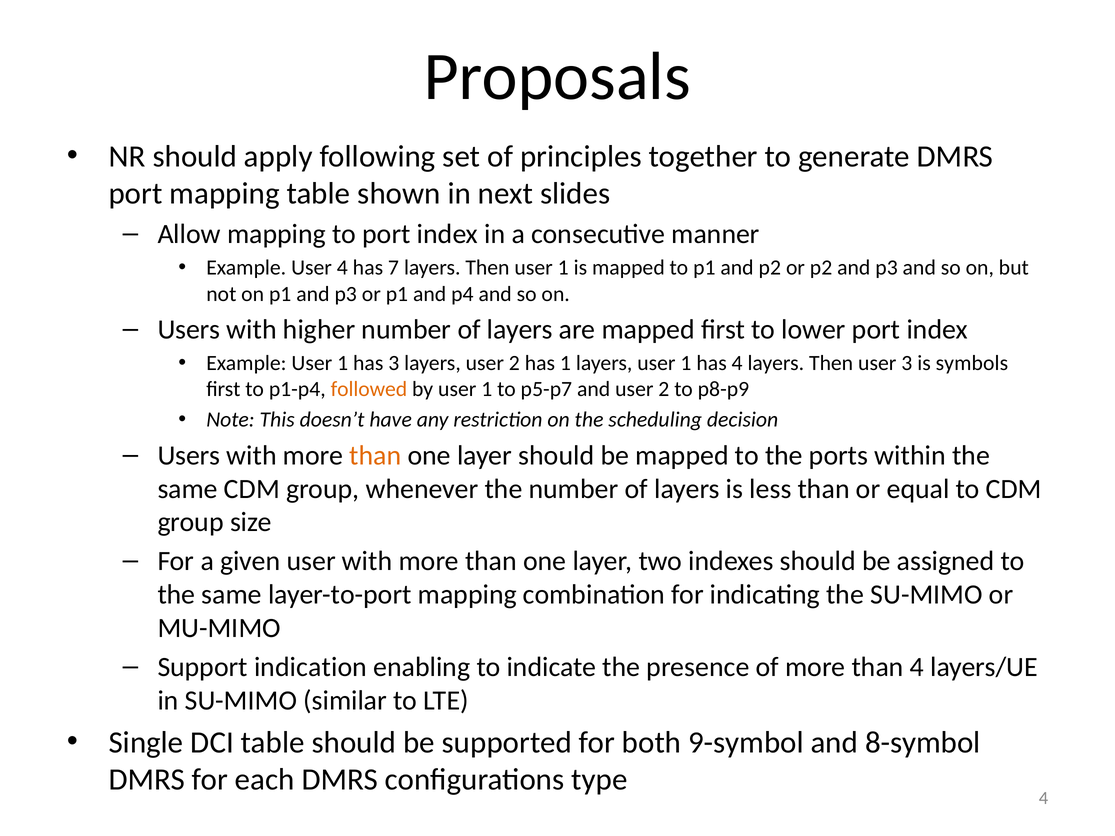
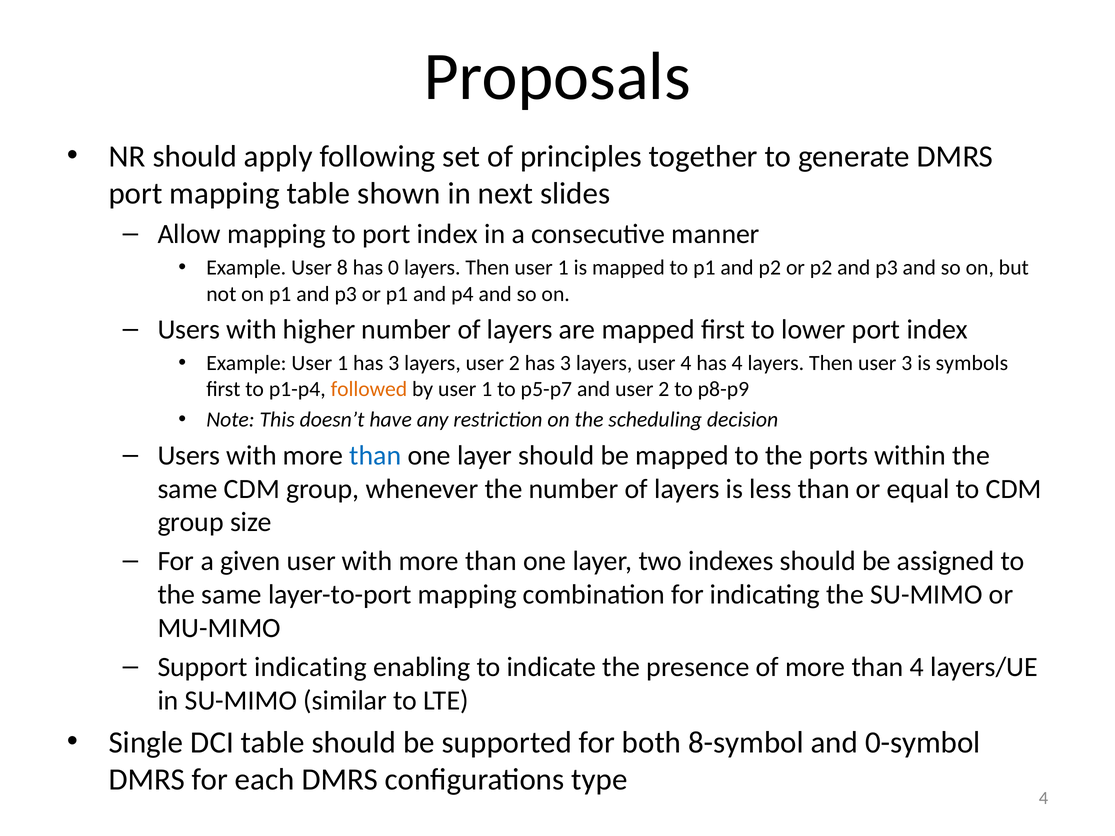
User 4: 4 -> 8
7: 7 -> 0
2 has 1: 1 -> 3
layers user 1: 1 -> 4
than at (375, 456) colour: orange -> blue
Support indication: indication -> indicating
9-symbol: 9-symbol -> 8-symbol
8-symbol: 8-symbol -> 0-symbol
